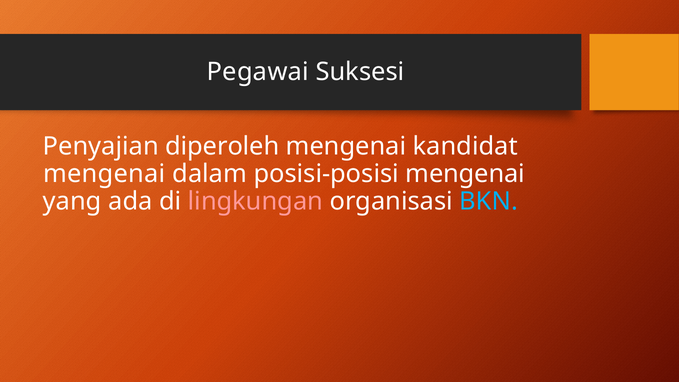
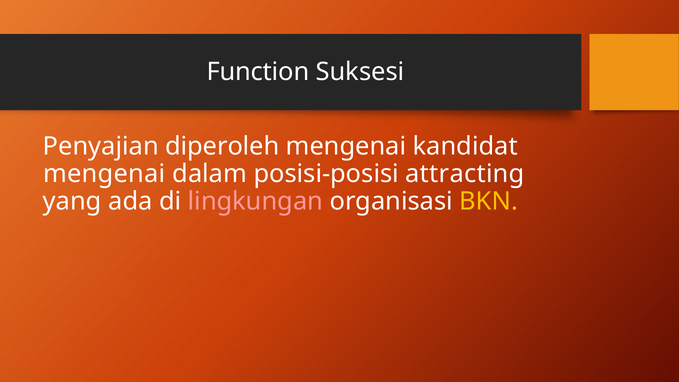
Pegawai: Pegawai -> Function
posisi-posisi mengenai: mengenai -> attracting
BKN colour: light blue -> yellow
